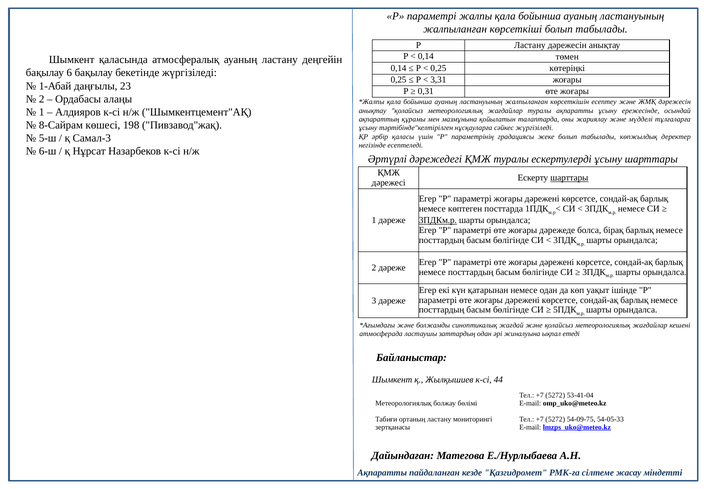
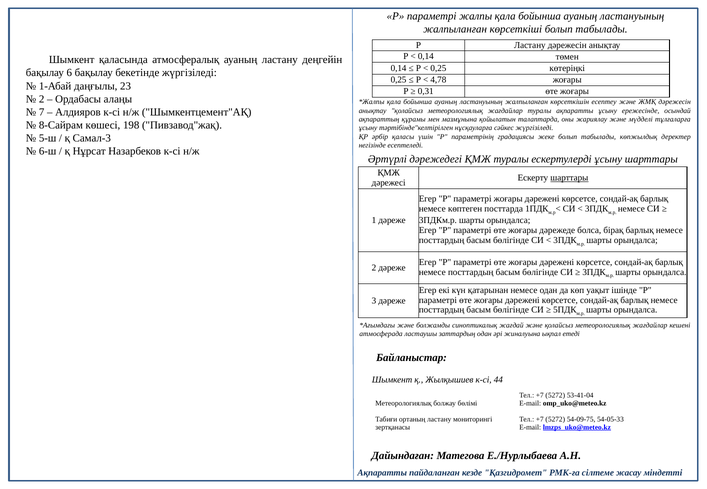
3,31: 3,31 -> 4,78
1 at (42, 112): 1 -> 7
3ПДКм.р underline: present -> none
